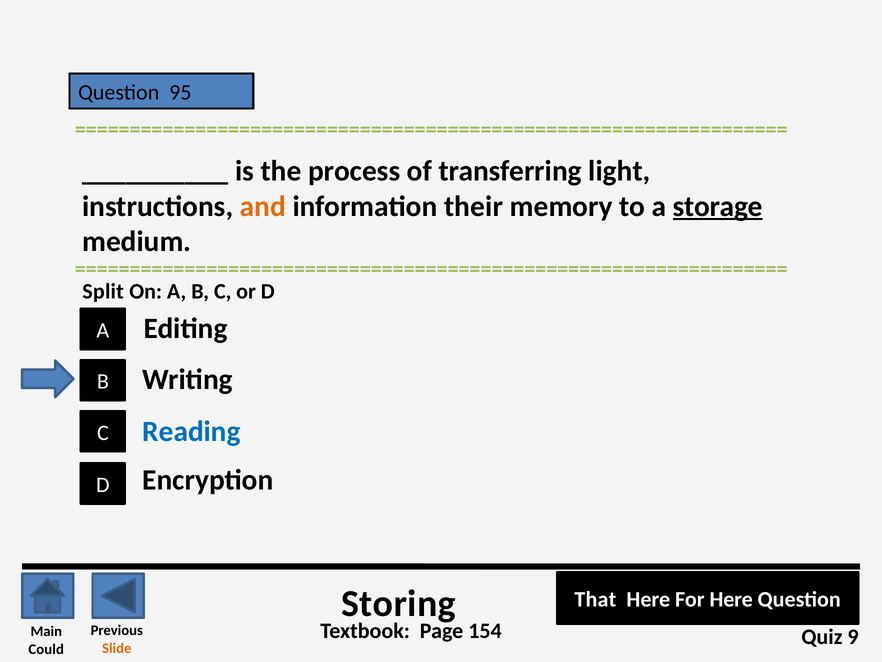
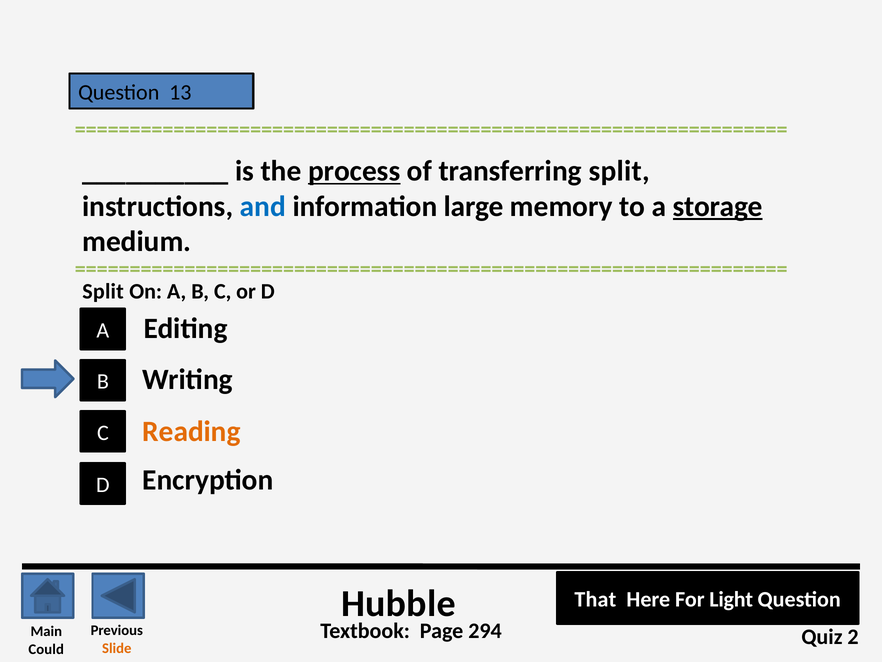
95: 95 -> 13
process underline: none -> present
transferring light: light -> split
and colour: orange -> blue
their: their -> large
Reading colour: blue -> orange
Storing: Storing -> Hubble
For Here: Here -> Light
154: 154 -> 294
9: 9 -> 2
